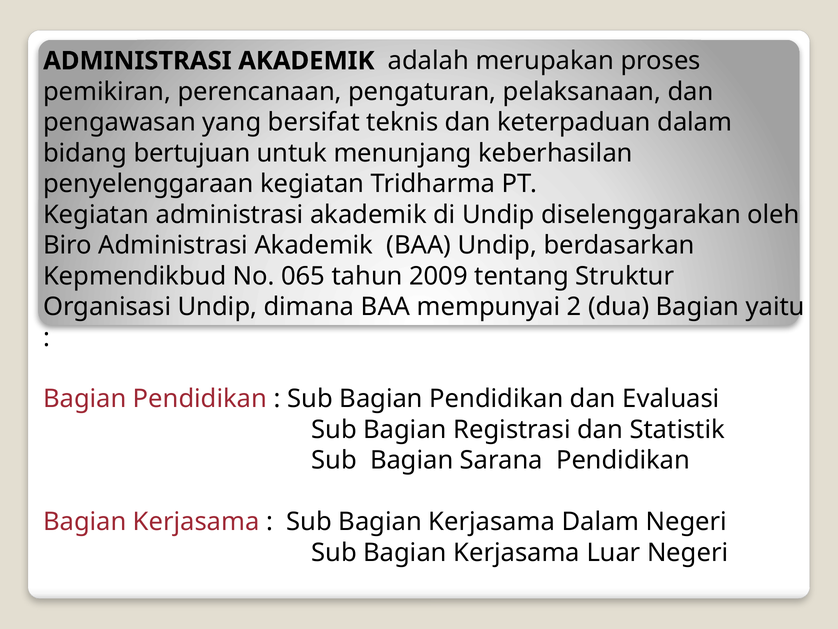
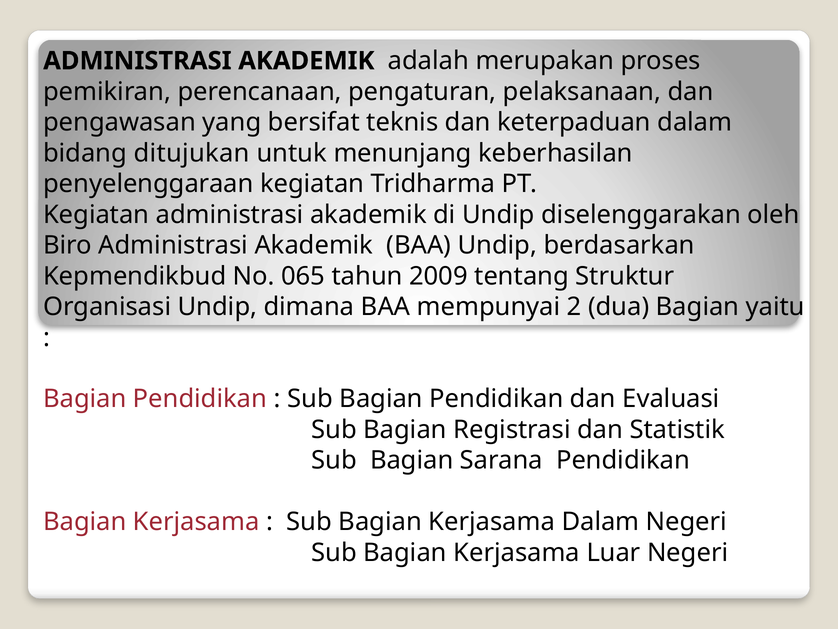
bertujuan: bertujuan -> ditujukan
